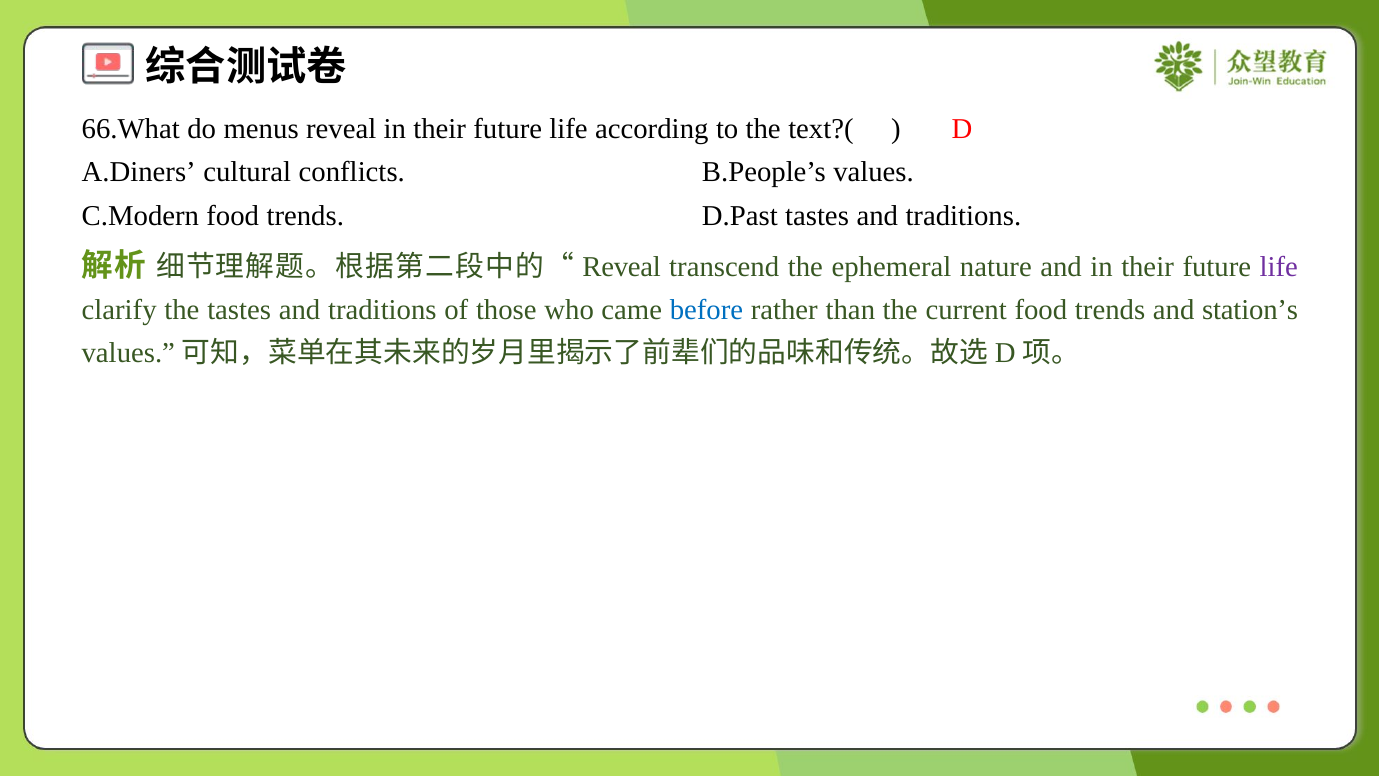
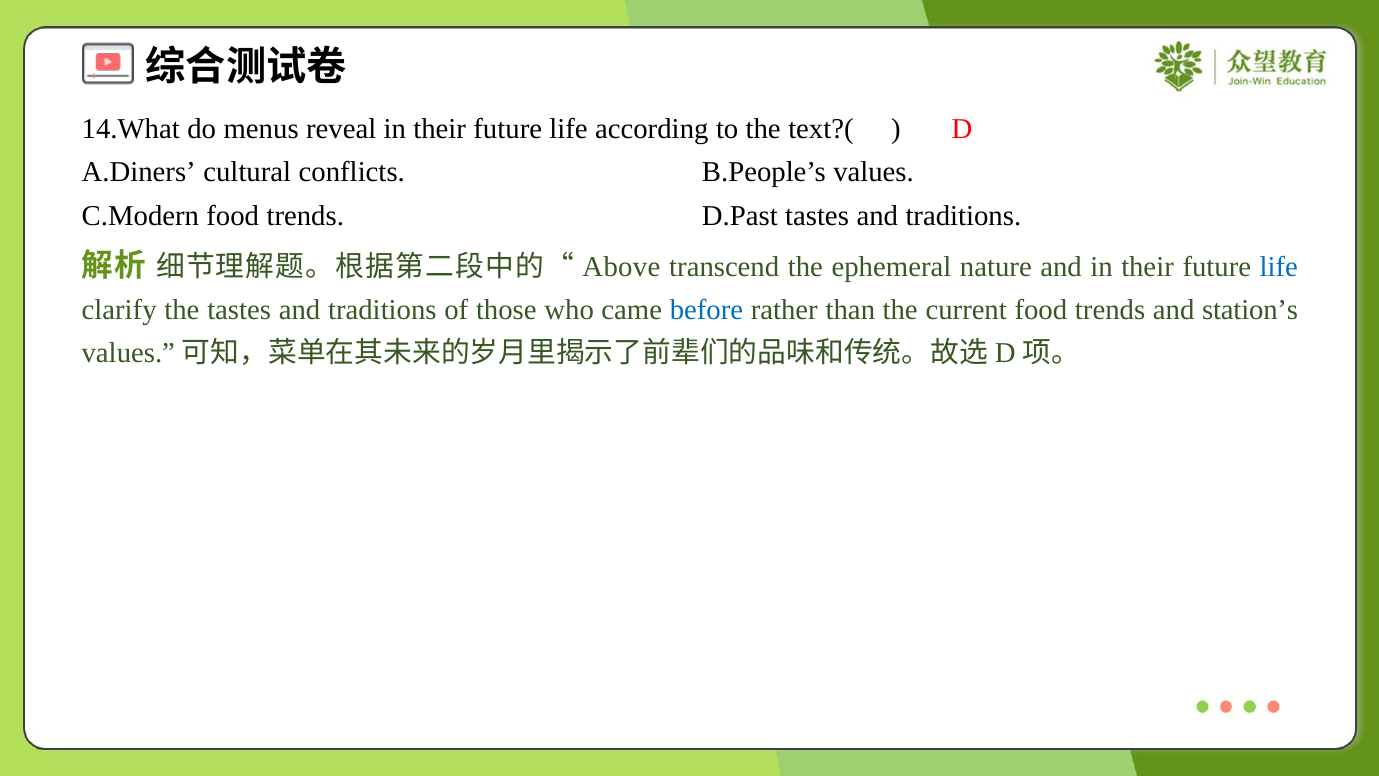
66.What: 66.What -> 14.What
Reveal at (622, 267): Reveal -> Above
life at (1279, 267) colour: purple -> blue
